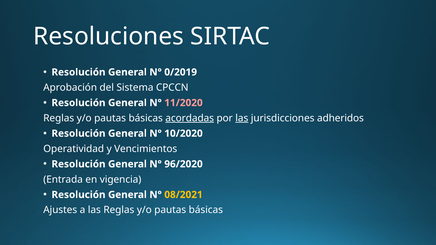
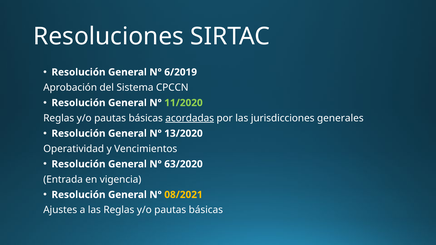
0/2019: 0/2019 -> 6/2019
11/2020 colour: pink -> light green
las at (242, 118) underline: present -> none
adheridos: adheridos -> generales
10/2020: 10/2020 -> 13/2020
96/2020: 96/2020 -> 63/2020
